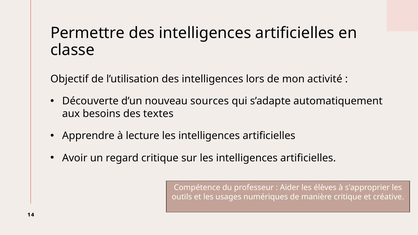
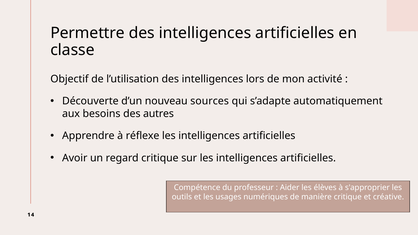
textes: textes -> autres
lecture: lecture -> réflexe
